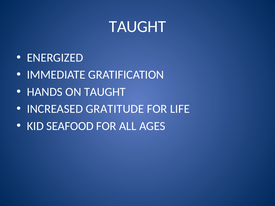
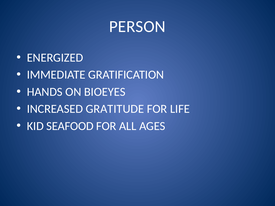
TAUGHT at (138, 27): TAUGHT -> PERSON
ON TAUGHT: TAUGHT -> BIOEYES
